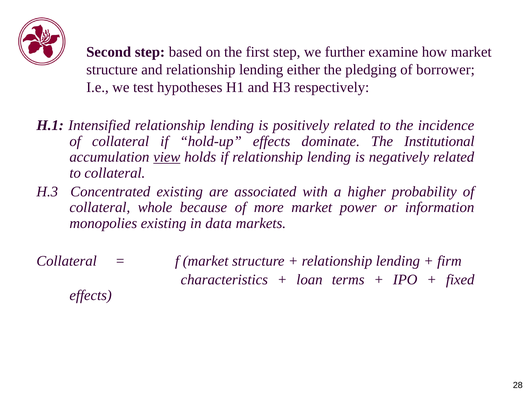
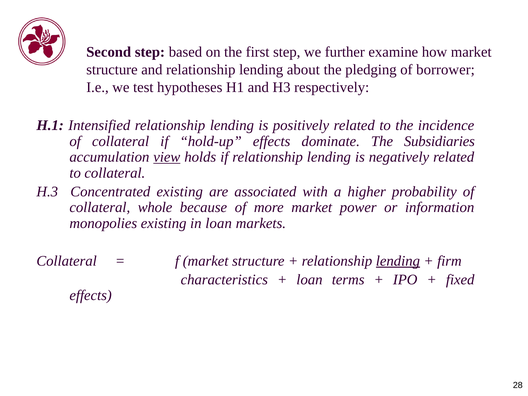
either: either -> about
Institutional: Institutional -> Subsidiaries
in data: data -> loan
lending at (398, 261) underline: none -> present
